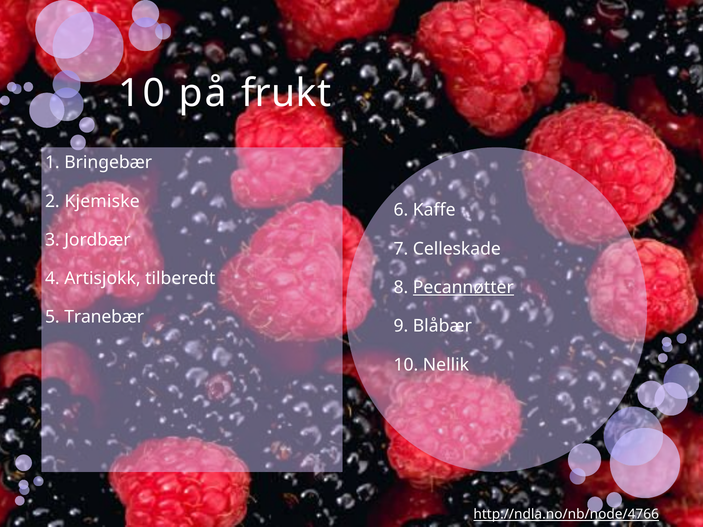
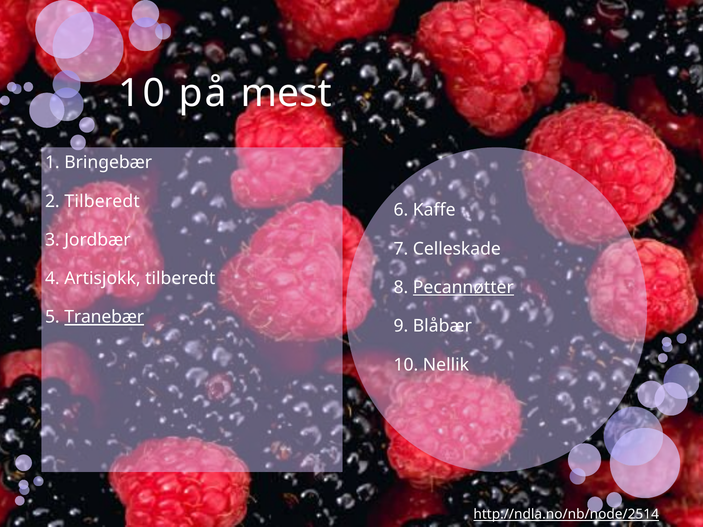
frukt: frukt -> mest
2 Kjemiske: Kjemiske -> Tilberedt
Tranebær underline: none -> present
http://ndla.no/nb/node/4766: http://ndla.no/nb/node/4766 -> http://ndla.no/nb/node/2514
